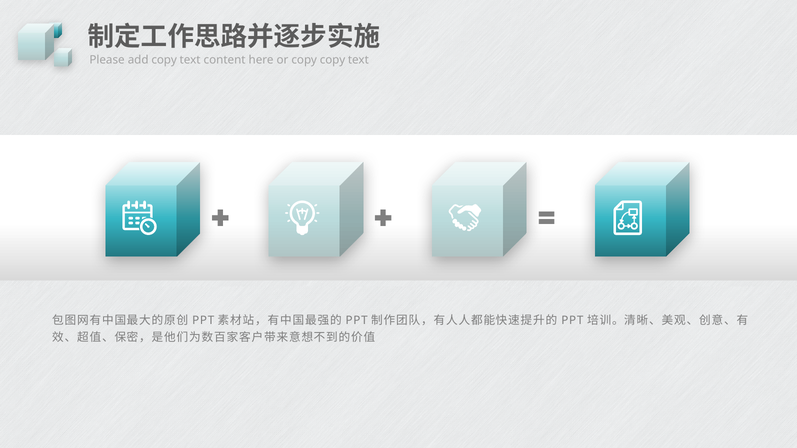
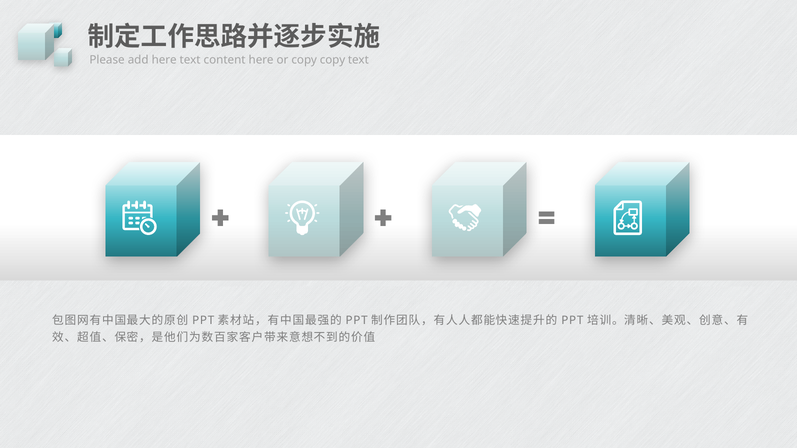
add copy: copy -> here
